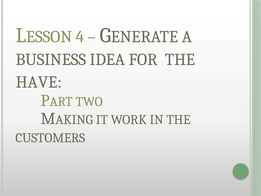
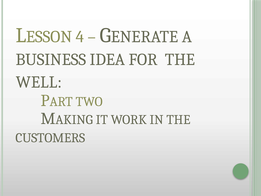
HAVE: HAVE -> WELL
